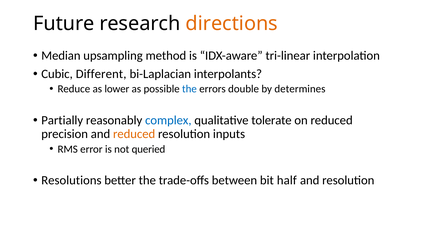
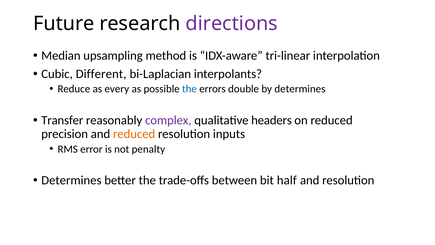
directions colour: orange -> purple
lower: lower -> every
Partially: Partially -> Transfer
complex colour: blue -> purple
tolerate: tolerate -> headers
queried: queried -> penalty
Resolutions at (71, 180): Resolutions -> Determines
